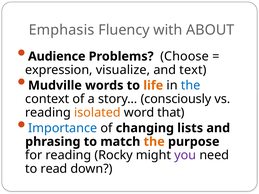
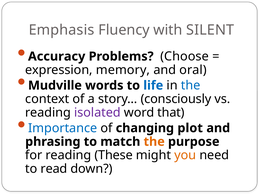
ABOUT: ABOUT -> SILENT
Audience: Audience -> Accuracy
visualize: visualize -> memory
text: text -> oral
life colour: orange -> blue
isolated colour: orange -> purple
lists: lists -> plot
Rocky: Rocky -> These
you colour: purple -> orange
